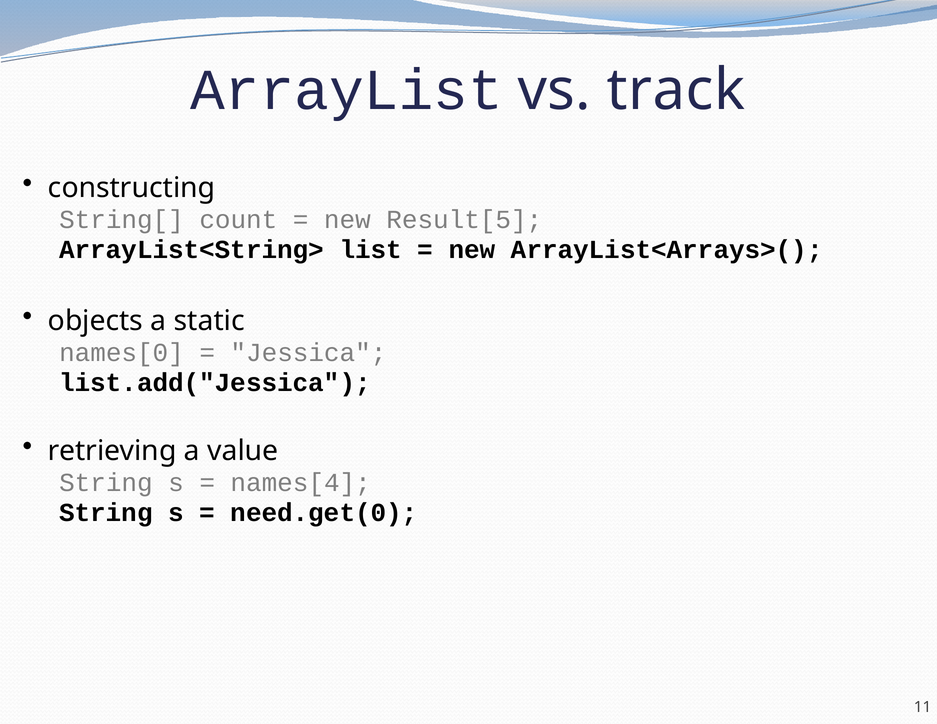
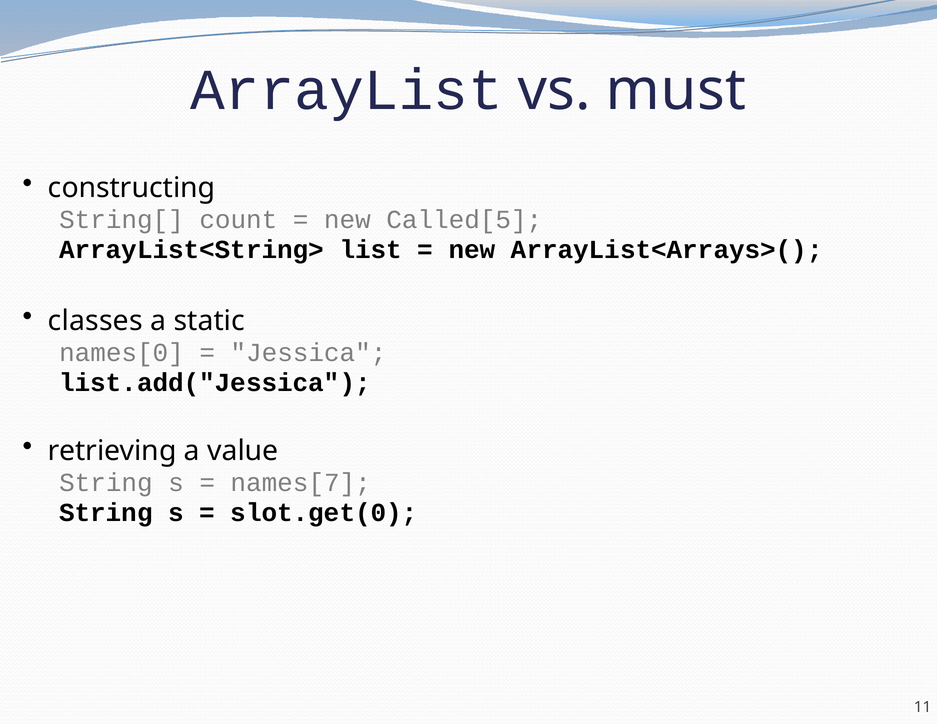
track: track -> must
Result[5: Result[5 -> Called[5
objects: objects -> classes
names[4: names[4 -> names[7
need.get(0: need.get(0 -> slot.get(0
